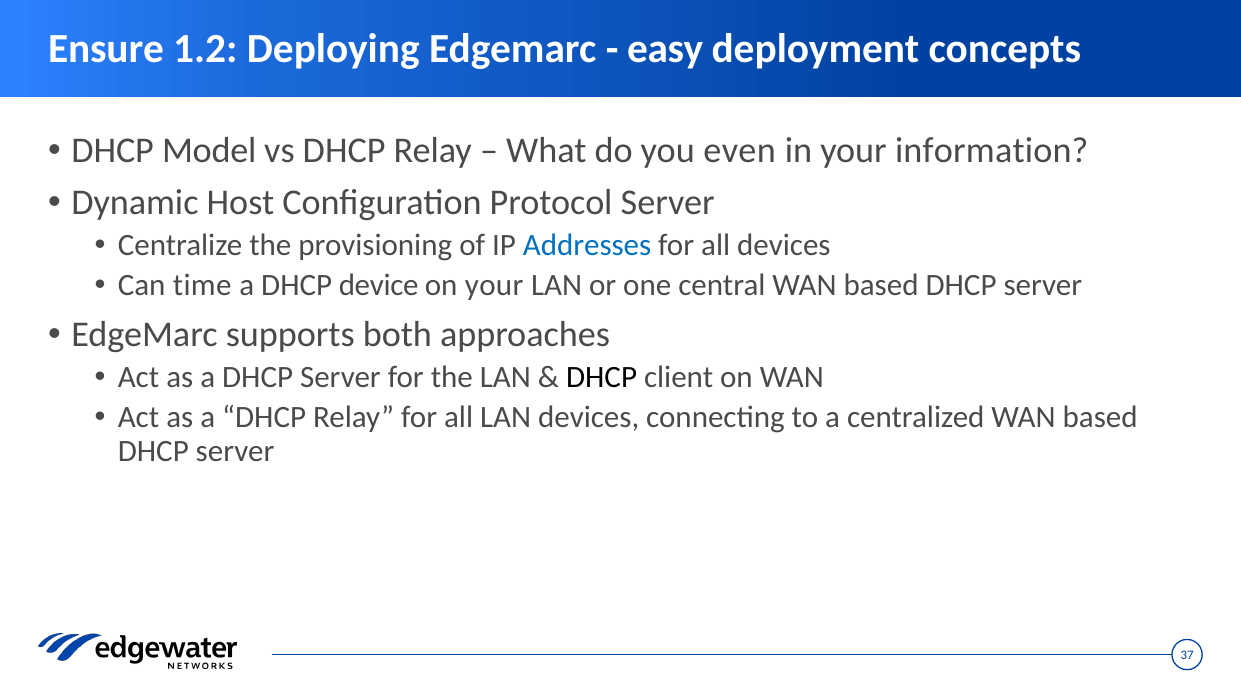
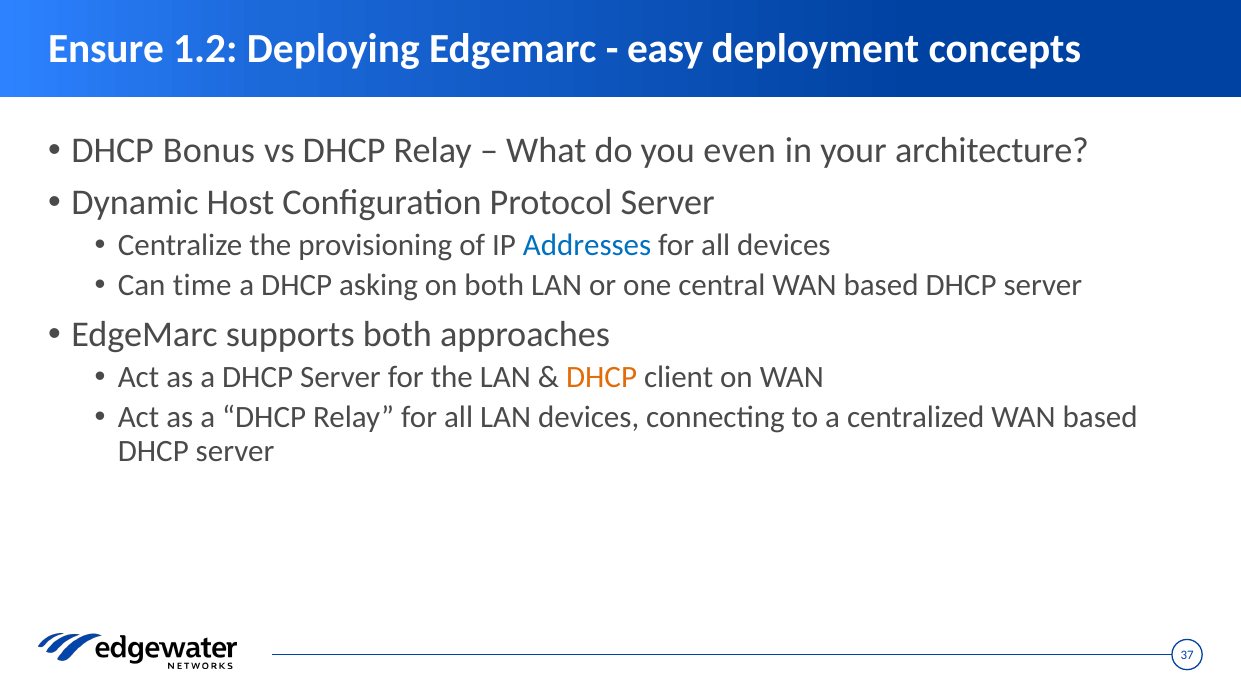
Model: Model -> Bonus
information: information -> architecture
device: device -> asking
on your: your -> both
DHCP at (602, 378) colour: black -> orange
